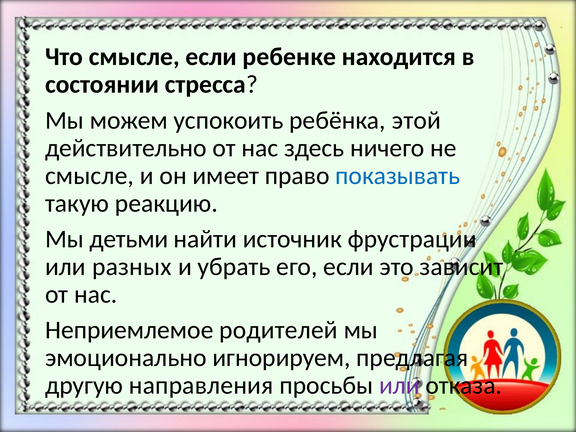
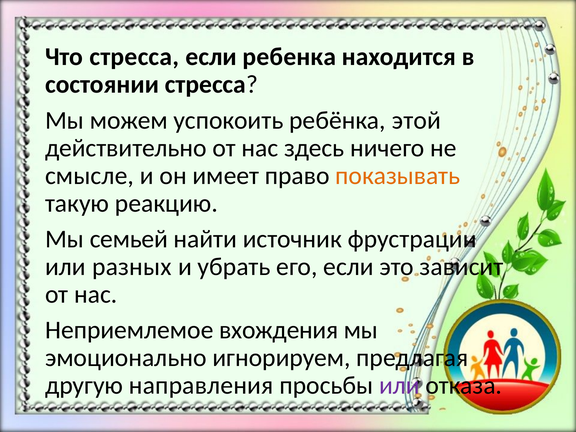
Что смысле: смысле -> стресса
ребенке: ребенке -> ребенка
показывать colour: blue -> orange
детьми: детьми -> семьей
родителей: родителей -> вхождения
